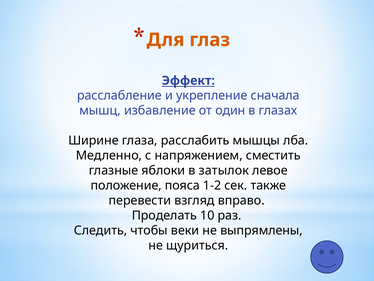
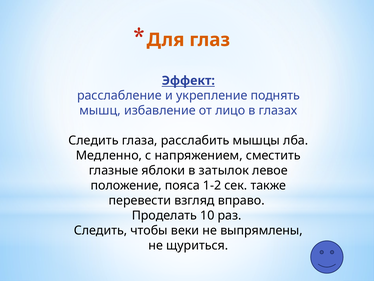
сначала: сначала -> поднять
один: один -> лицо
Ширине at (93, 140): Ширине -> Следить
